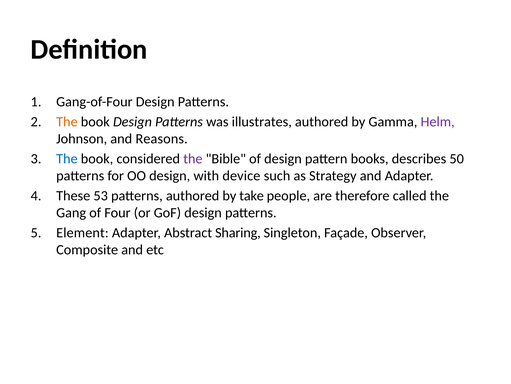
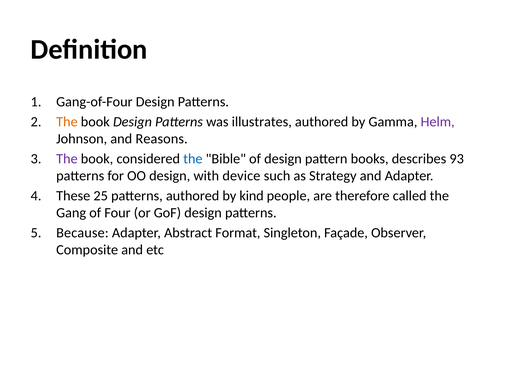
The at (67, 158) colour: blue -> purple
the at (193, 158) colour: purple -> blue
50: 50 -> 93
53: 53 -> 25
take: take -> kind
Element: Element -> Because
Sharing: Sharing -> Format
